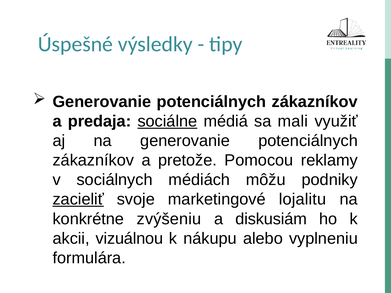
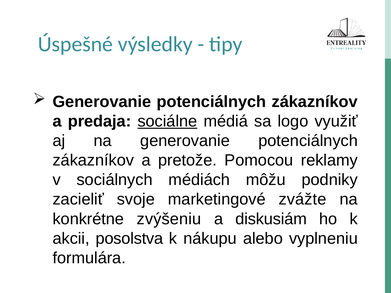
mali: mali -> logo
zacieliť underline: present -> none
lojalitu: lojalitu -> zvážte
vizuálnou: vizuálnou -> posolstva
